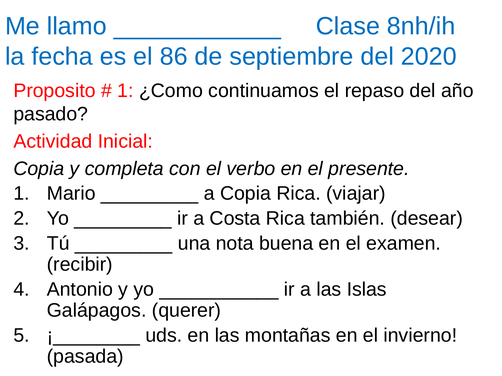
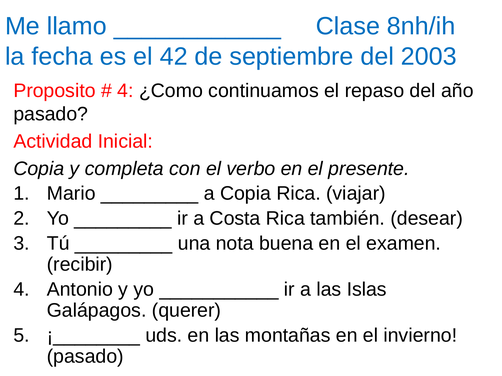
86: 86 -> 42
2020: 2020 -> 2003
1 at (125, 91): 1 -> 4
pasada at (85, 357): pasada -> pasado
